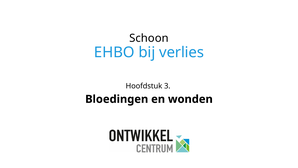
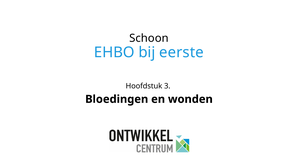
verlies: verlies -> eerste
